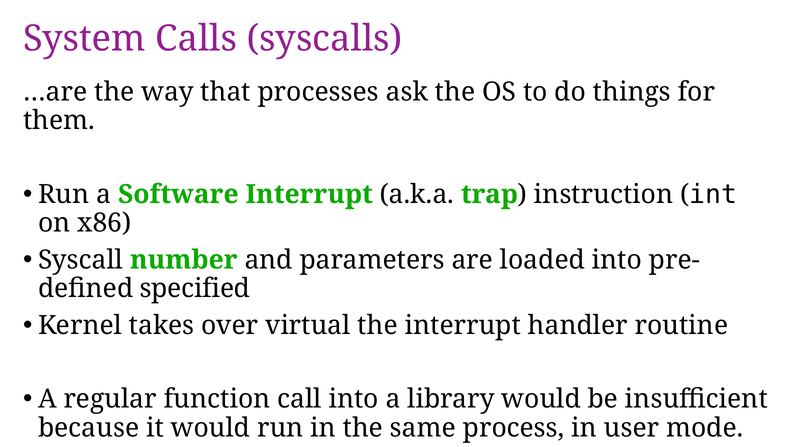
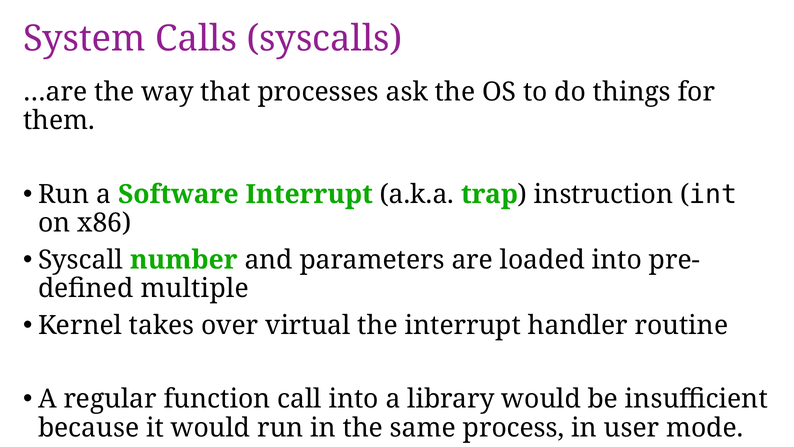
specified: specified -> multiple
